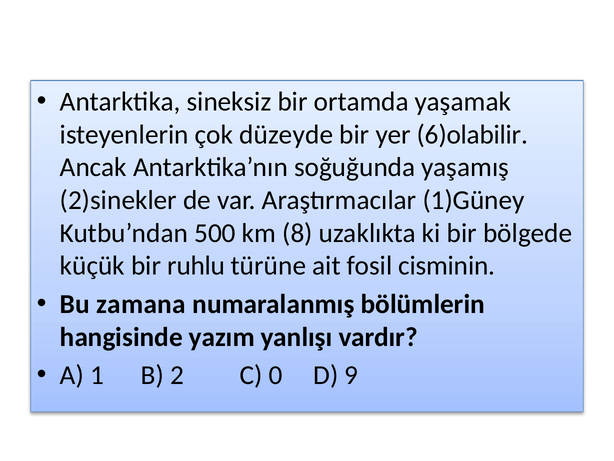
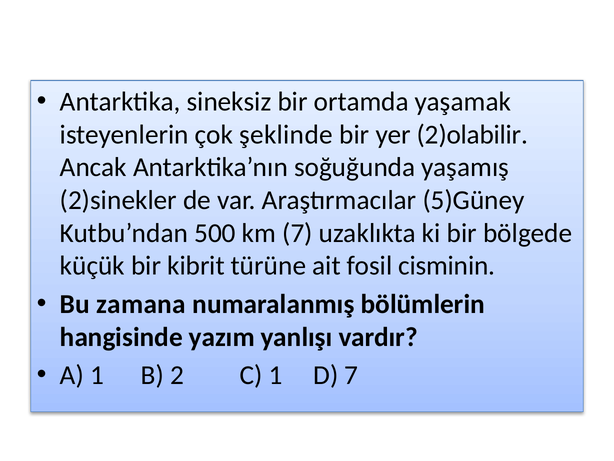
düzeyde: düzeyde -> şeklinde
6)olabilir: 6)olabilir -> 2)olabilir
1)Güney: 1)Güney -> 5)Güney
km 8: 8 -> 7
ruhlu: ruhlu -> kibrit
C 0: 0 -> 1
D 9: 9 -> 7
